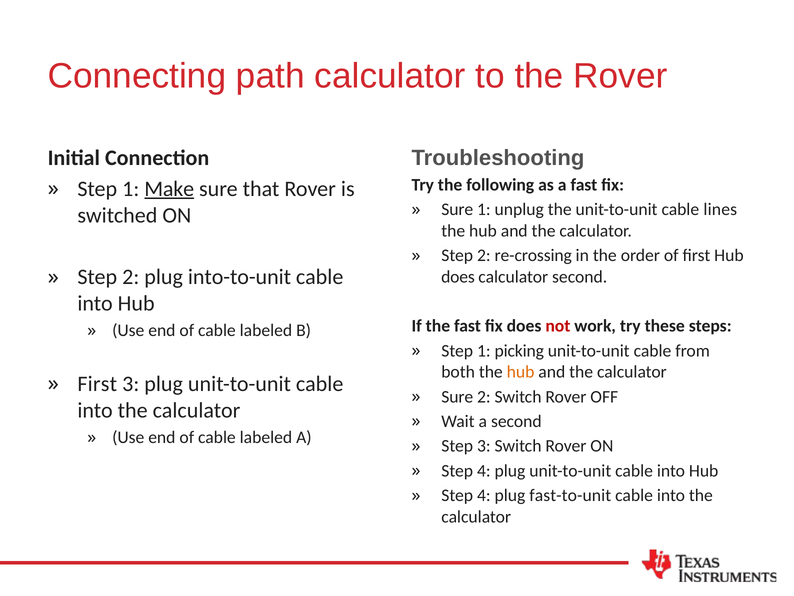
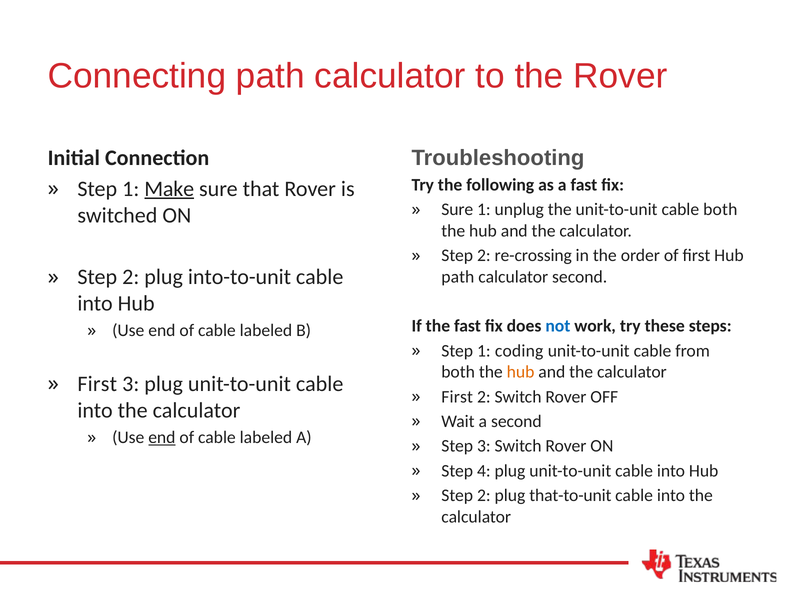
cable lines: lines -> both
does at (458, 276): does -> path
not colour: red -> blue
picking: picking -> coding
Sure at (457, 396): Sure -> First
end at (162, 437) underline: none -> present
4 at (484, 495): 4 -> 2
fast-to-unit: fast-to-unit -> that-to-unit
